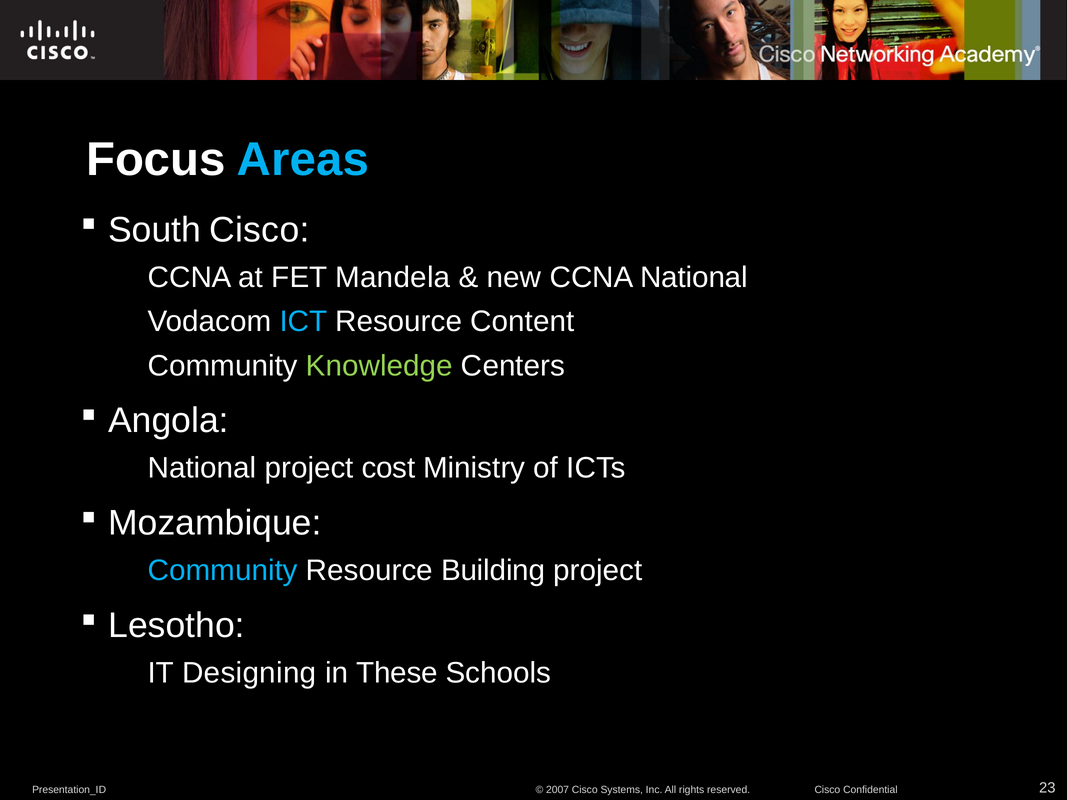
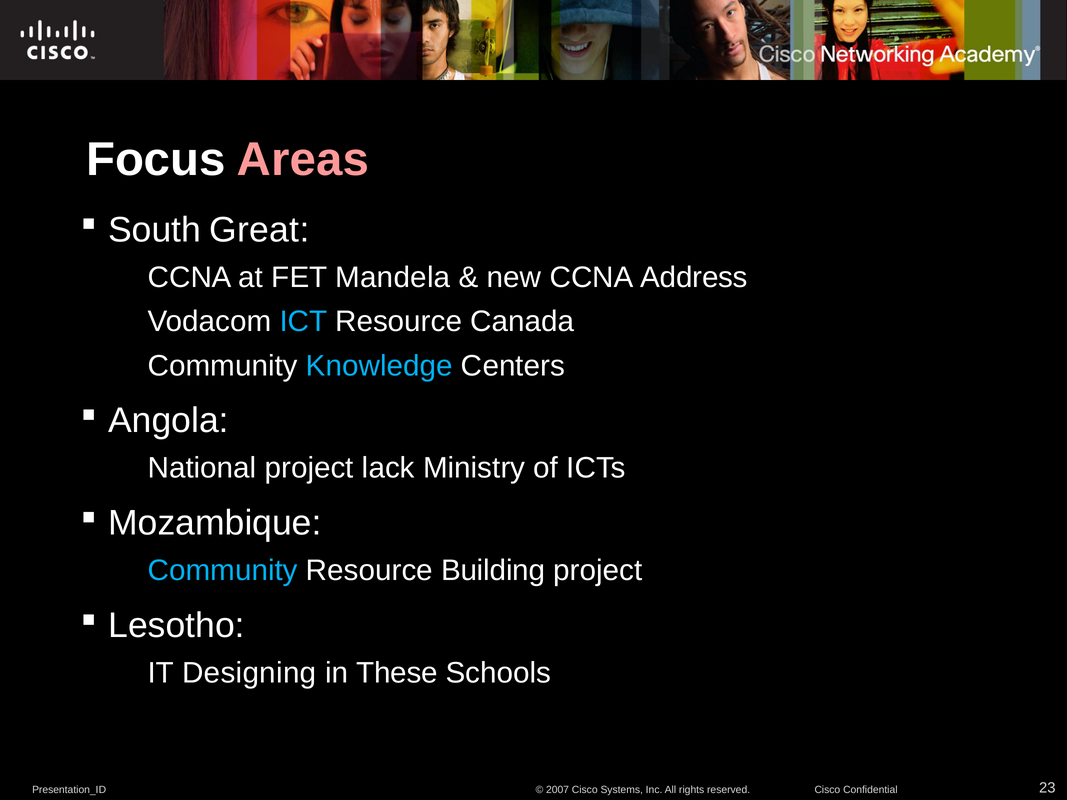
Areas colour: light blue -> pink
South Cisco: Cisco -> Great
CCNA National: National -> Address
Content: Content -> Canada
Knowledge colour: light green -> light blue
cost: cost -> lack
